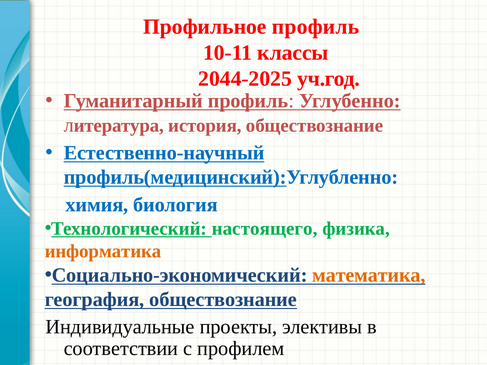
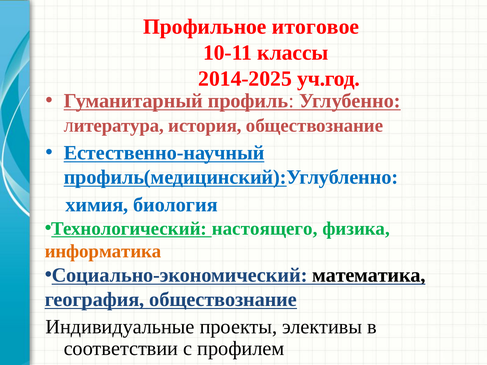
Профильное профиль: профиль -> итоговое
2044-2025: 2044-2025 -> 2014-2025
математика colour: orange -> black
